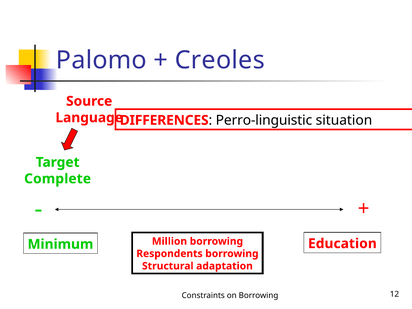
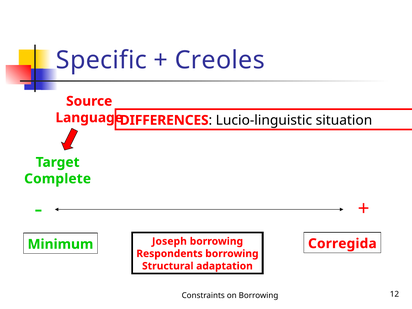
Palomo: Palomo -> Specific
Perro-linguistic: Perro-linguistic -> Lucio-linguistic
Million: Million -> Joseph
Education: Education -> Corregida
